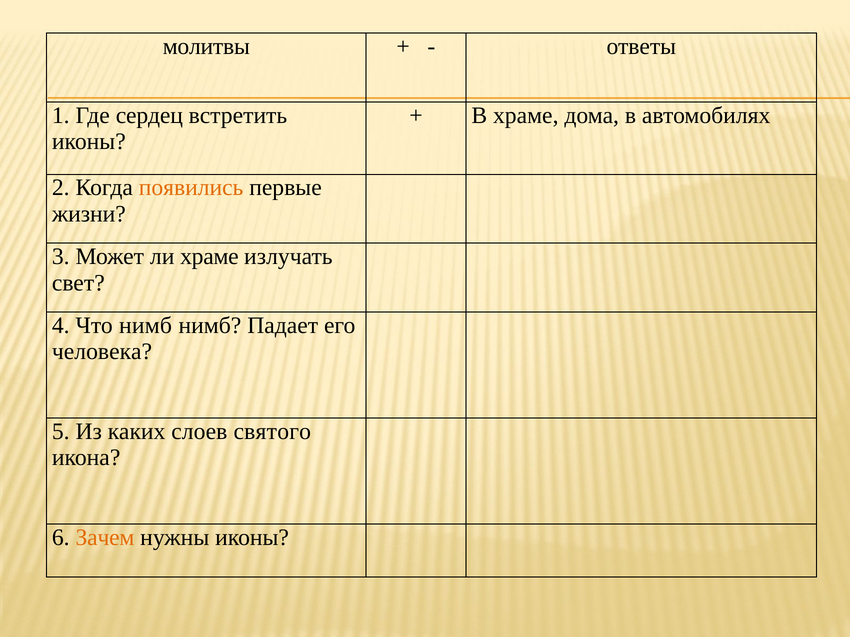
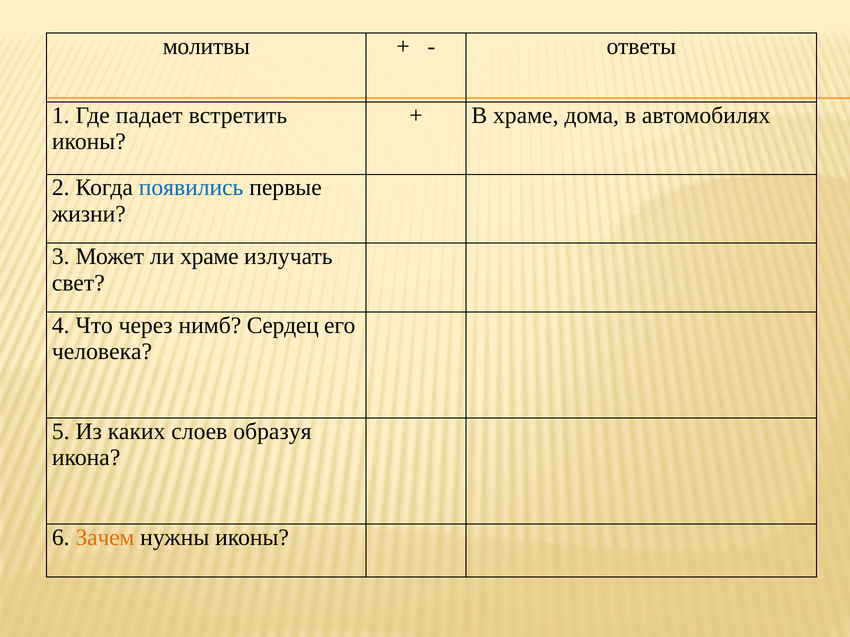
сердец: сердец -> падает
появились colour: orange -> blue
Что нимб: нимб -> через
Падает: Падает -> Сердец
святого: святого -> образуя
